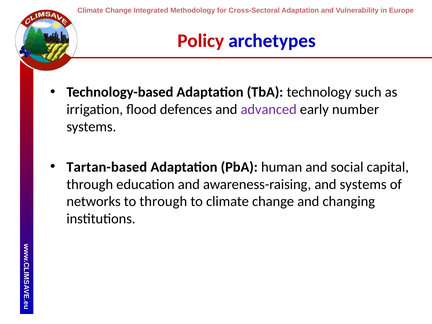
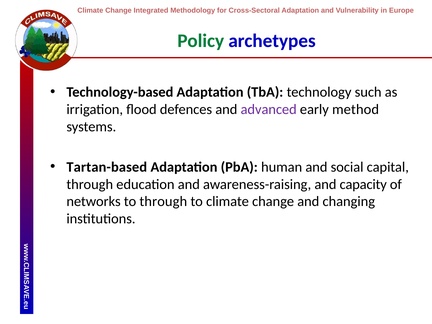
Policy colour: red -> green
number: number -> method
and systems: systems -> capacity
